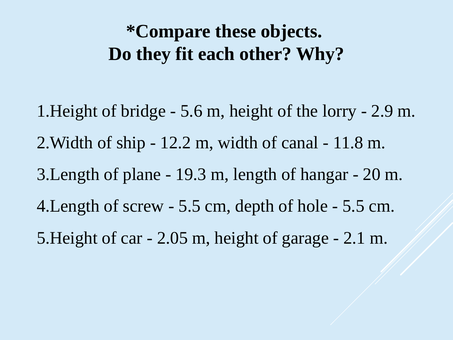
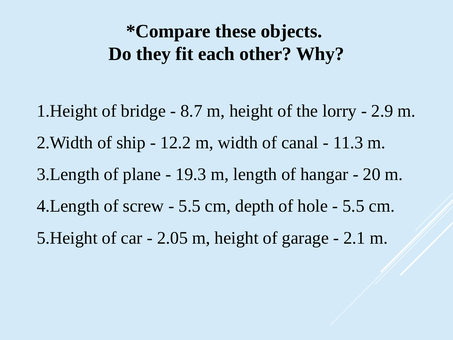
5.6: 5.6 -> 8.7
11.8: 11.8 -> 11.3
